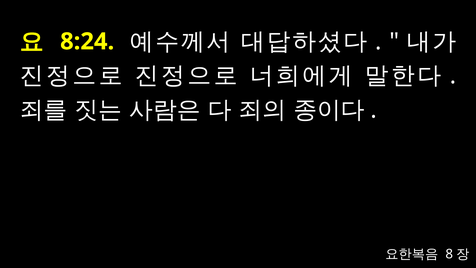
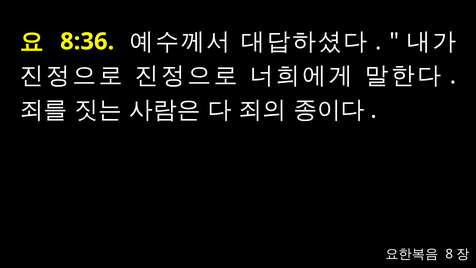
8:24: 8:24 -> 8:36
